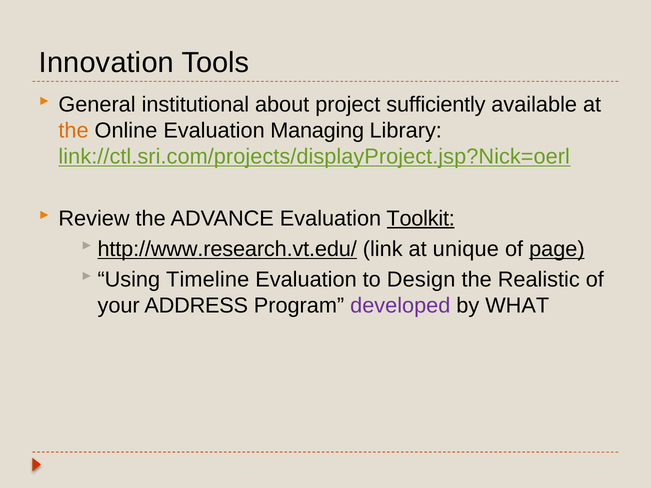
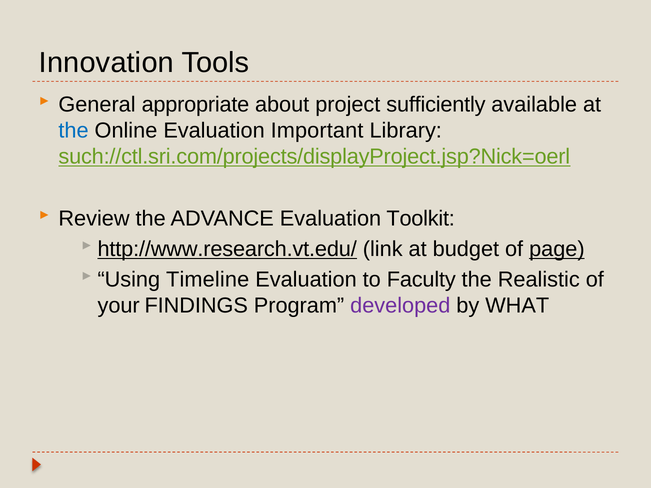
institutional: institutional -> appropriate
the at (74, 131) colour: orange -> blue
Managing: Managing -> Important
link://ctl.sri.com/projects/displayProject.jsp?Nick=oerl: link://ctl.sri.com/projects/displayProject.jsp?Nick=oerl -> such://ctl.sri.com/projects/displayProject.jsp?Nick=oerl
Toolkit underline: present -> none
unique: unique -> budget
Design: Design -> Faculty
ADDRESS: ADDRESS -> FINDINGS
